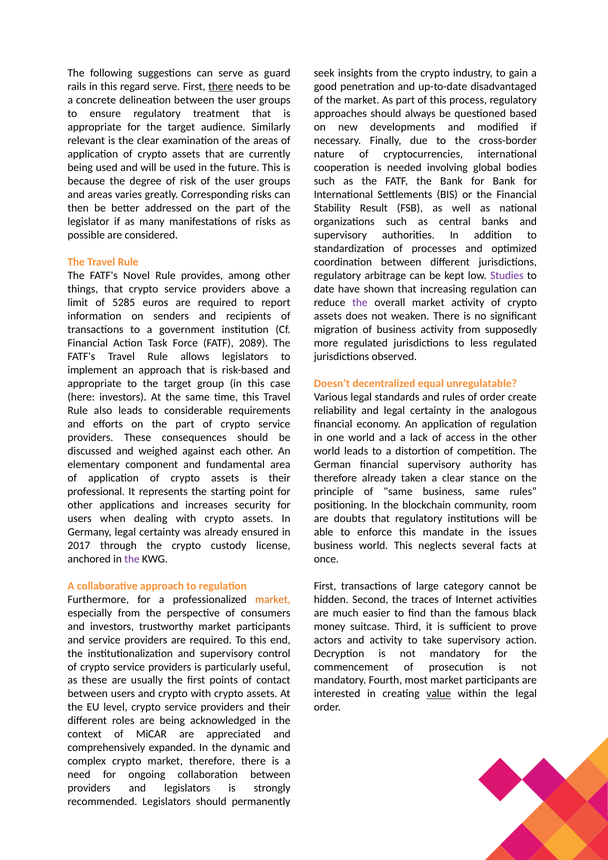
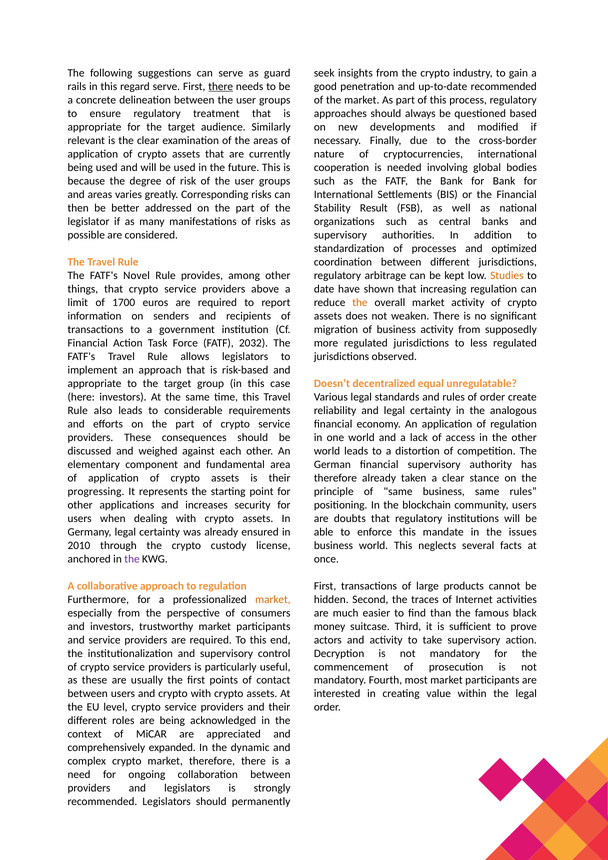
up-to-date disadvantaged: disadvantaged -> recommended
Studies colour: purple -> orange
5285: 5285 -> 1700
the at (360, 302) colour: purple -> orange
2089: 2089 -> 2032
professional: professional -> progressing
community room: room -> users
2017: 2017 -> 2010
category: category -> products
value underline: present -> none
